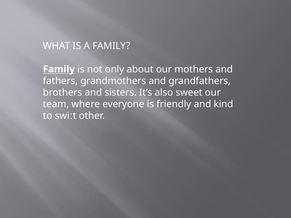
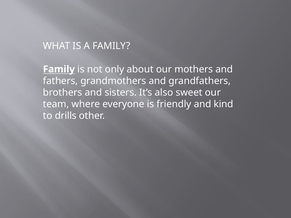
swiːt: swiːt -> drills
